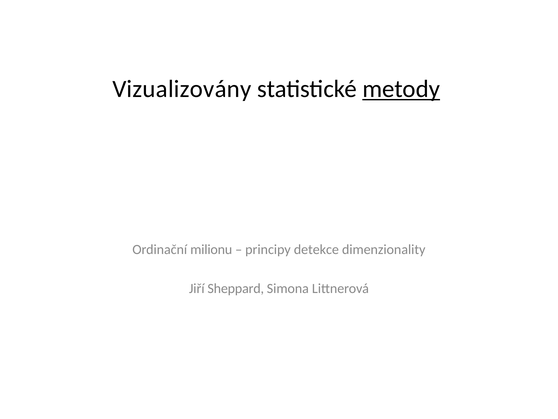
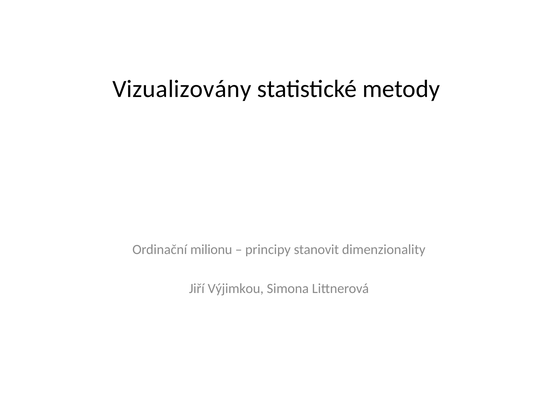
metody underline: present -> none
detekce: detekce -> stanovit
Sheppard: Sheppard -> Výjimkou
